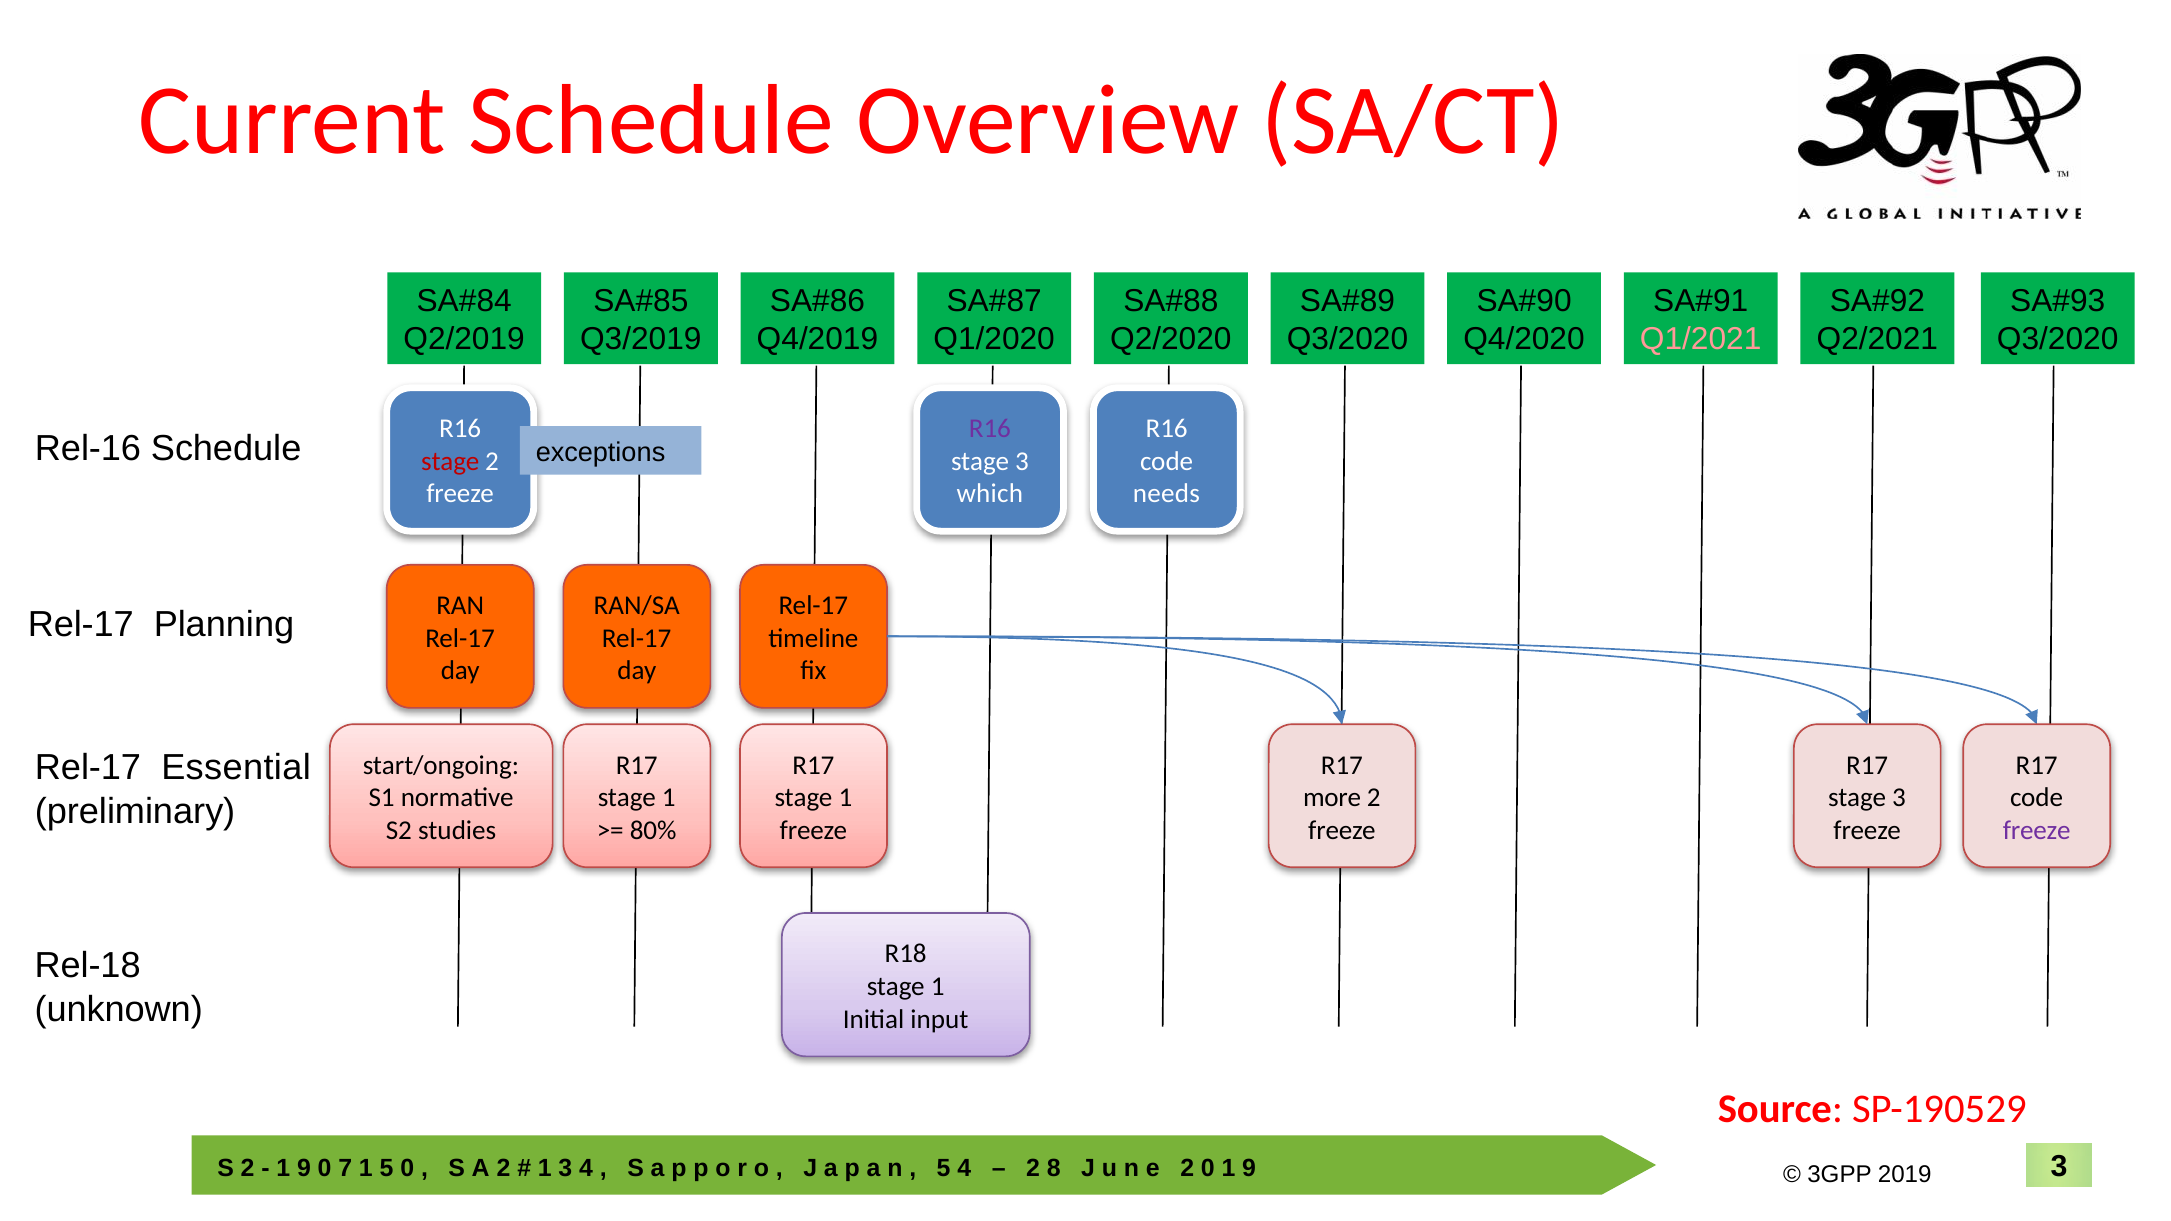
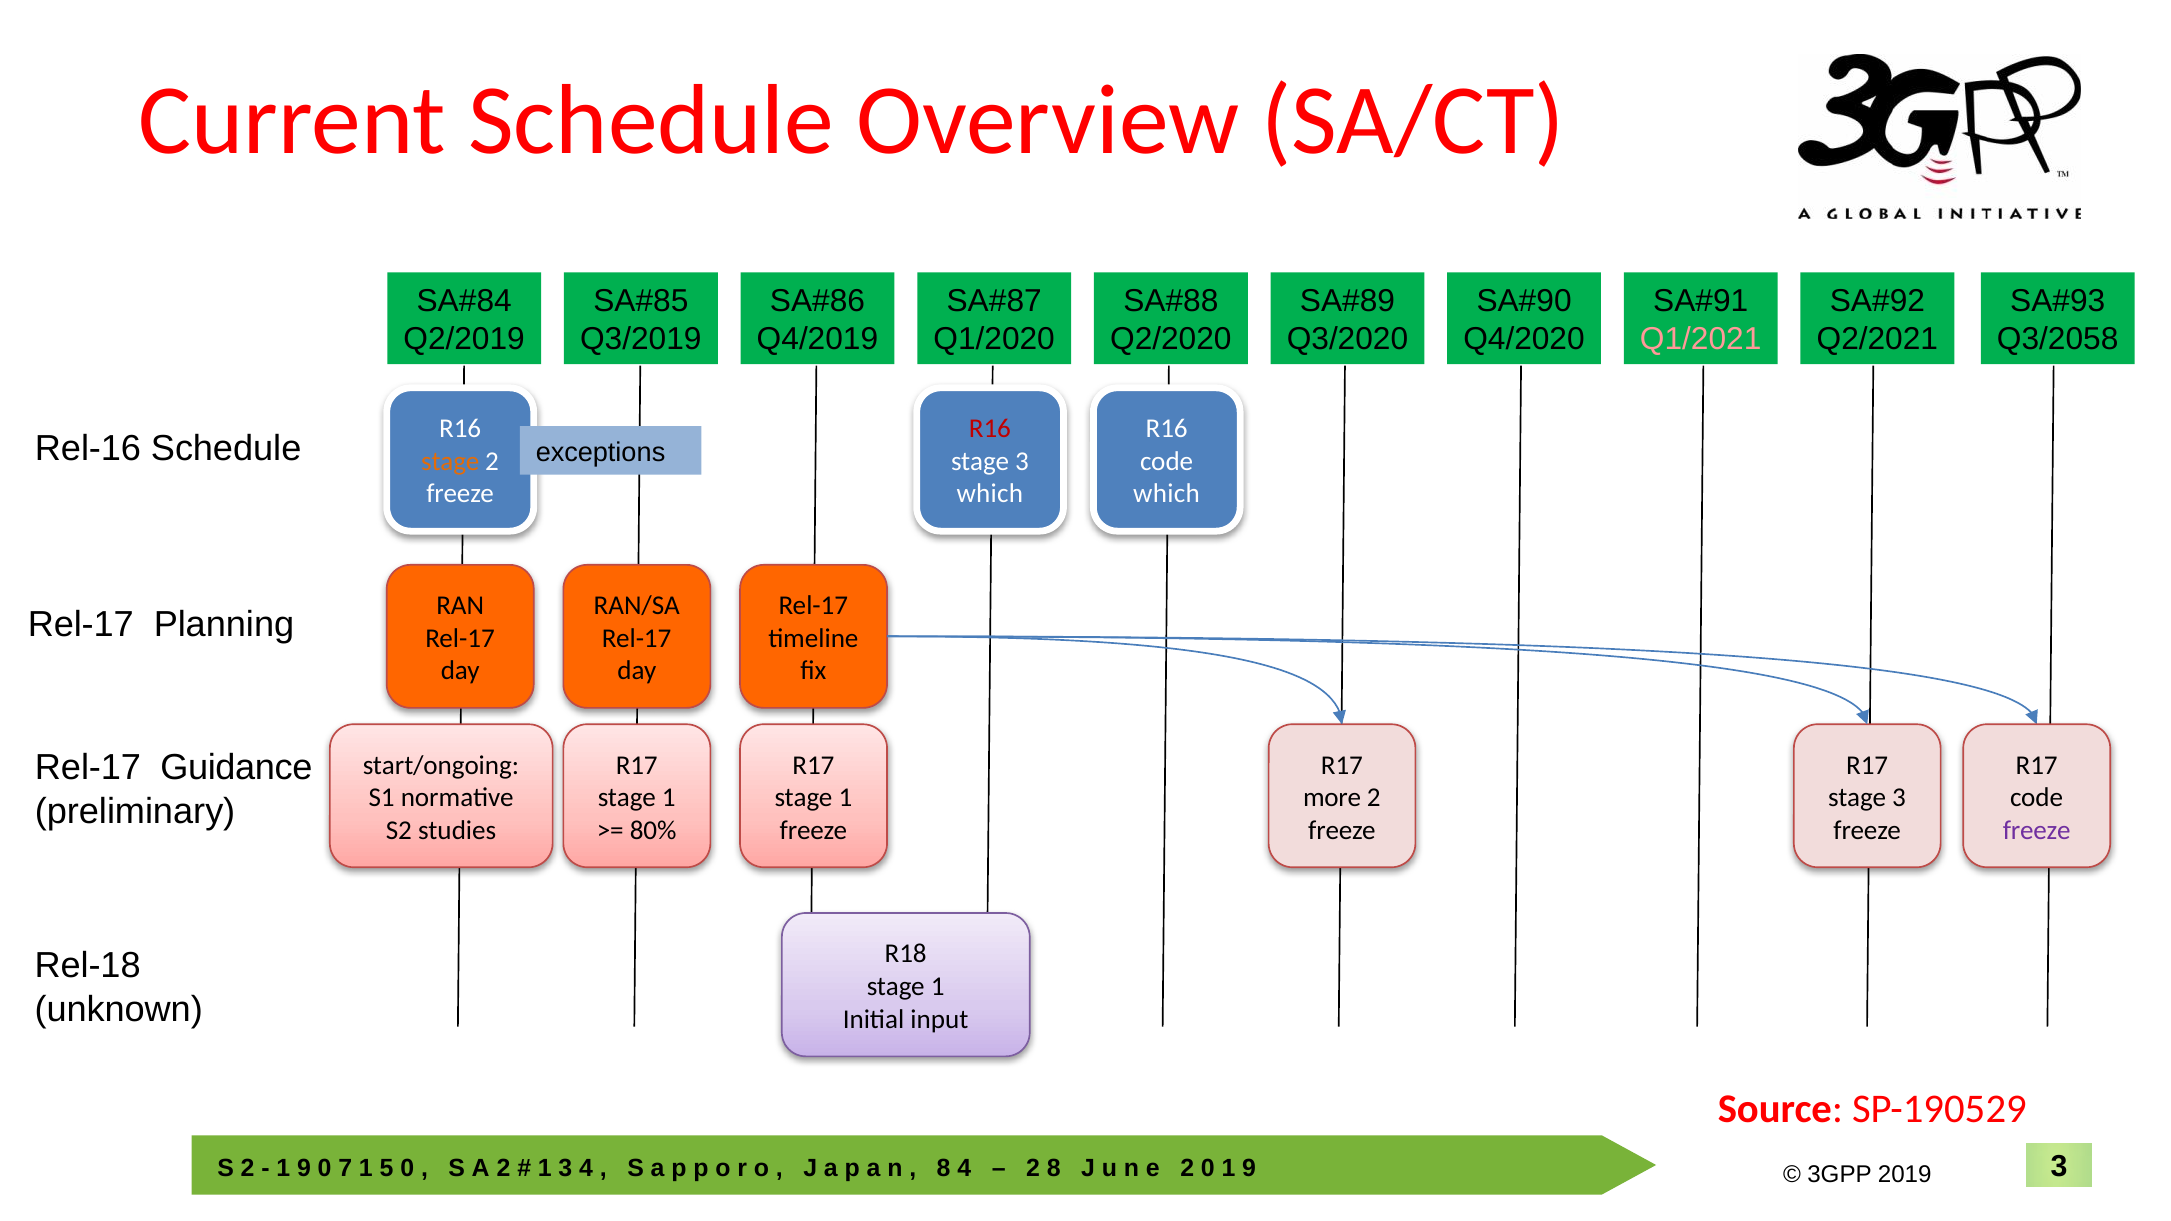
Q3/2020 at (2058, 340): Q3/2020 -> Q3/2058
R16 at (990, 429) colour: purple -> red
stage at (450, 461) colour: red -> orange
needs at (1166, 494): needs -> which
Essential: Essential -> Guidance
5 at (944, 1168): 5 -> 8
